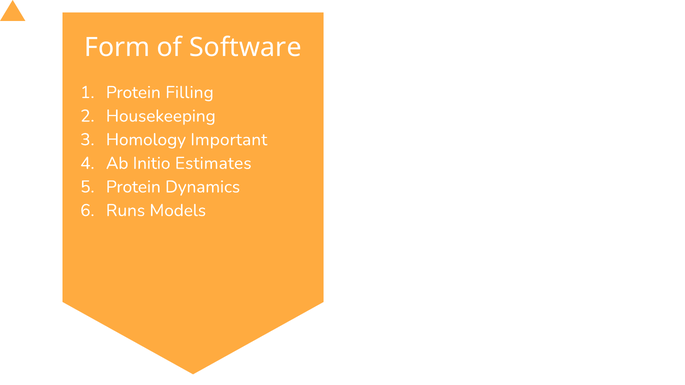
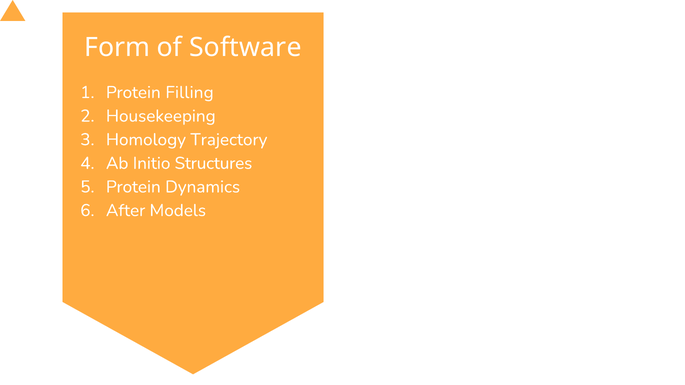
Important: Important -> Trajectory
Estimates: Estimates -> Structures
Runs: Runs -> After
